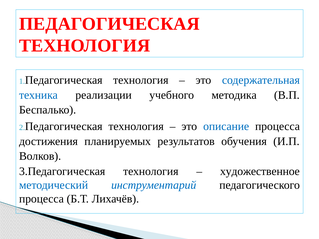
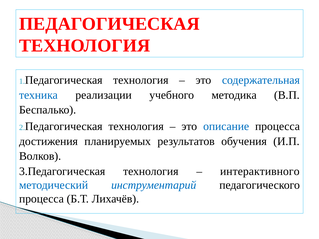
художественное: художественное -> интерактивного
